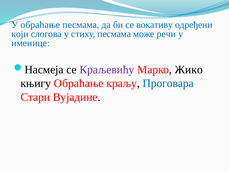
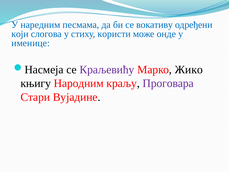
У обраћање: обраћање -> наредним
стиху песмама: песмама -> користи
речи: речи -> онде
књигу Обраћање: Обраћање -> Народним
Проговара colour: blue -> purple
